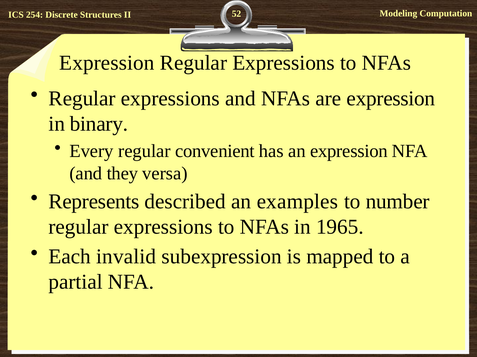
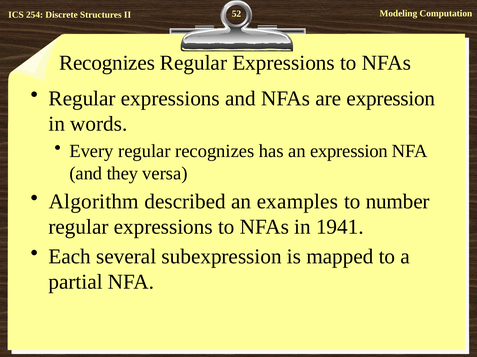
Expression at (107, 63): Expression -> Recognizes
binary: binary -> words
regular convenient: convenient -> recognizes
Represents: Represents -> Algorithm
1965: 1965 -> 1941
invalid: invalid -> several
